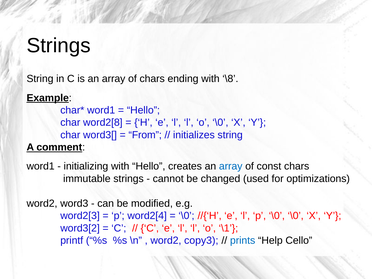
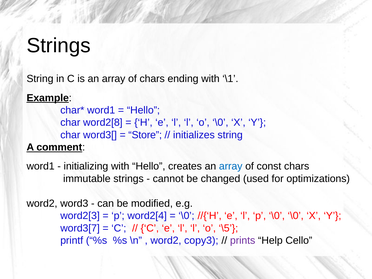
\8: \8 -> \1
From: From -> Store
word3[2: word3[2 -> word3[7
\1: \1 -> \5
prints colour: blue -> purple
